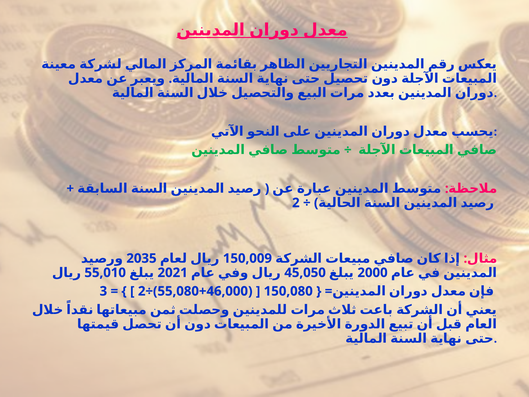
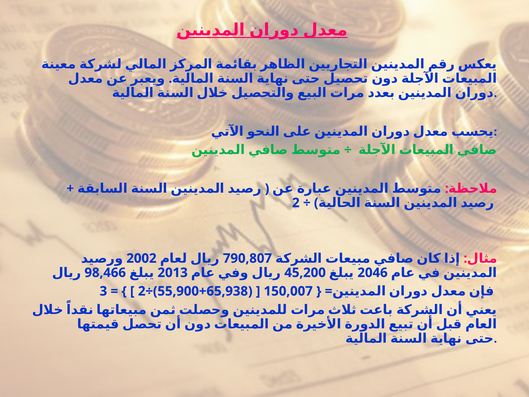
2035: 2035 -> 2002
150,009: 150,009 -> 790,807
55,010: 55,010 -> 98,466
2021: 2021 -> 2013
45,050: 45,050 -> 45,200
2000: 2000 -> 2046
55,080: 55,080 -> 55,900
46,000: 46,000 -> 65,938
150,080: 150,080 -> 150,007
